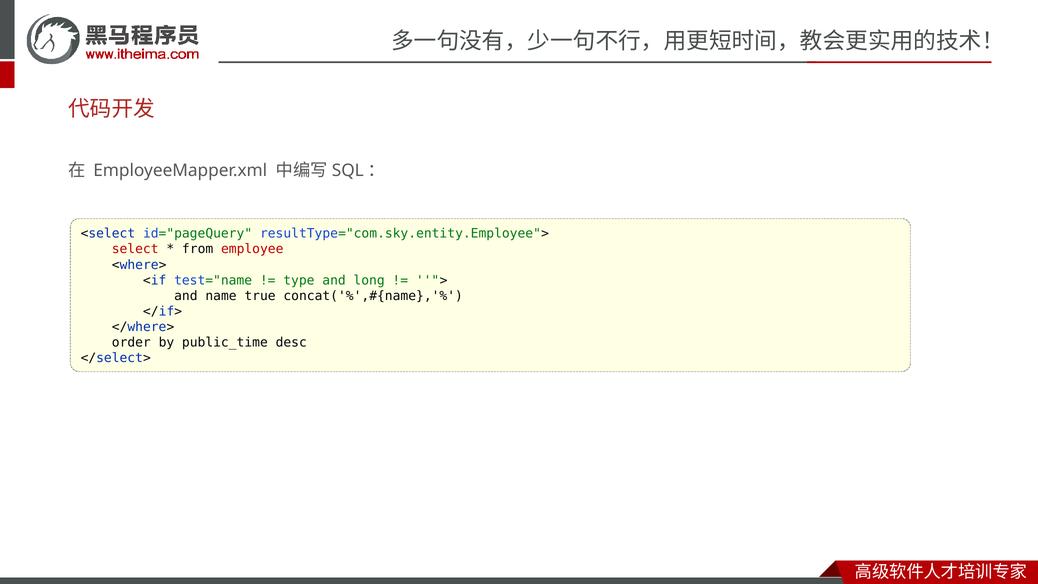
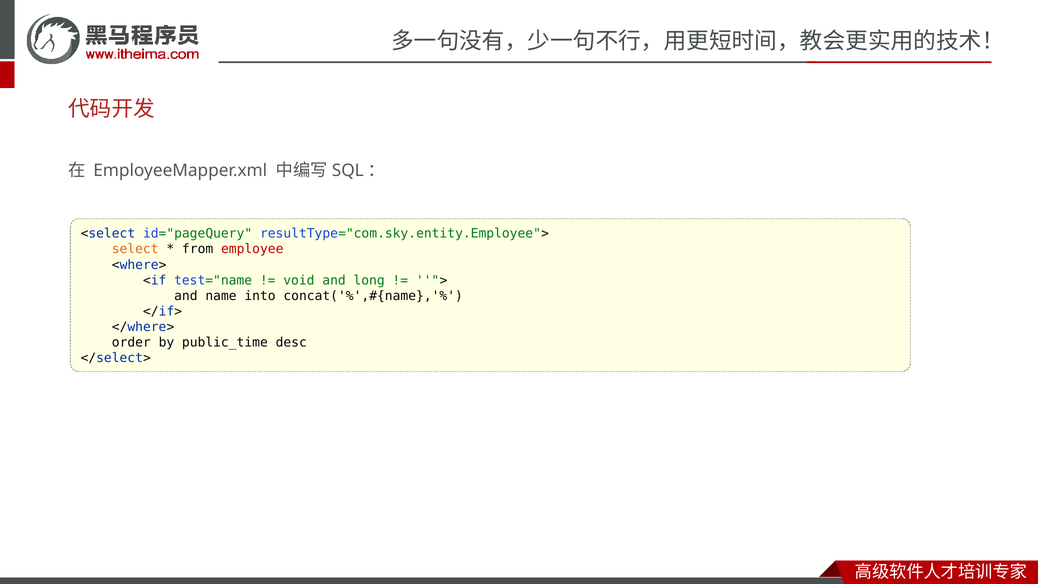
select colour: red -> orange
type: type -> void
true: true -> into
